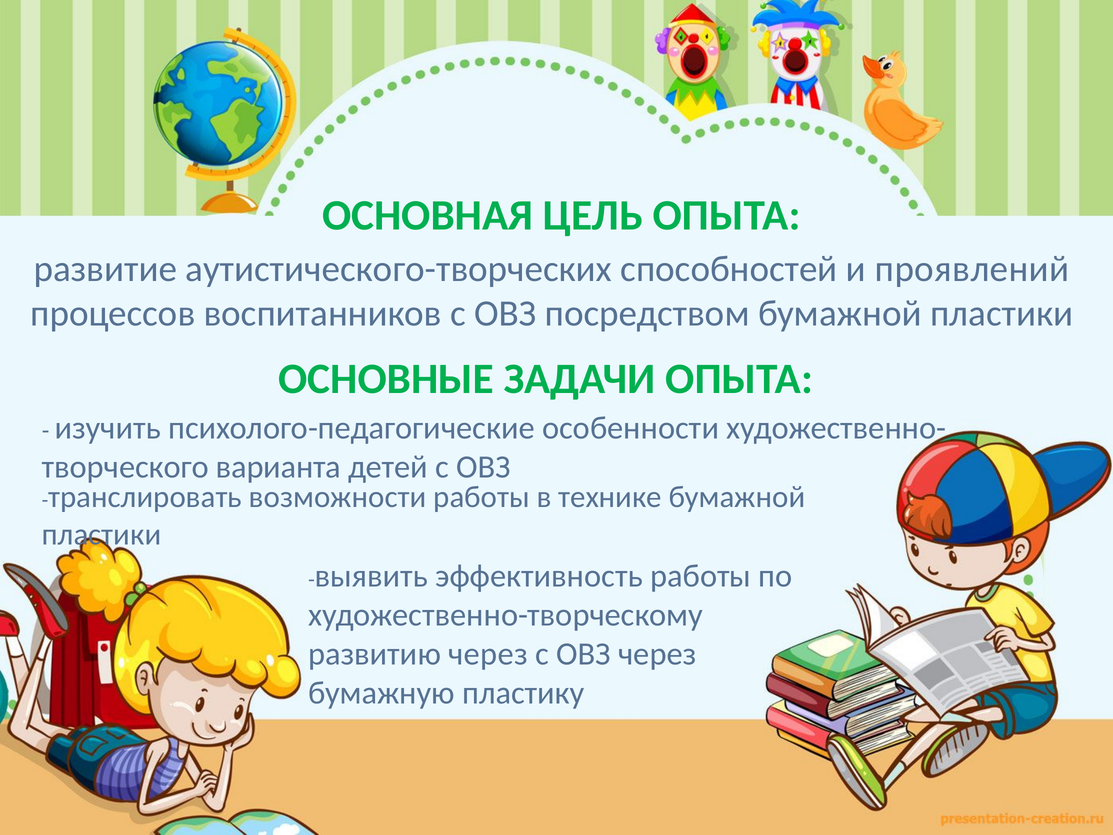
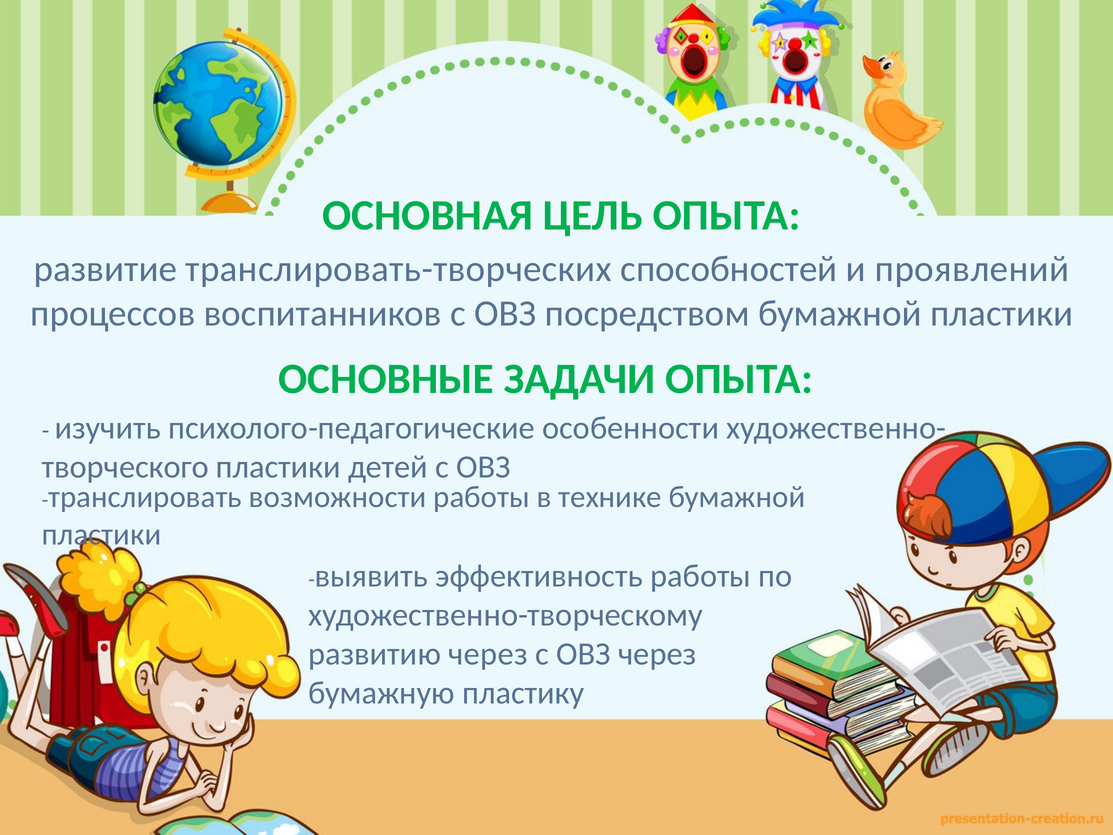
аутистического-творческих: аутистического-творческих -> транслировать-творческих
варианта at (278, 467): варианта -> пластики
